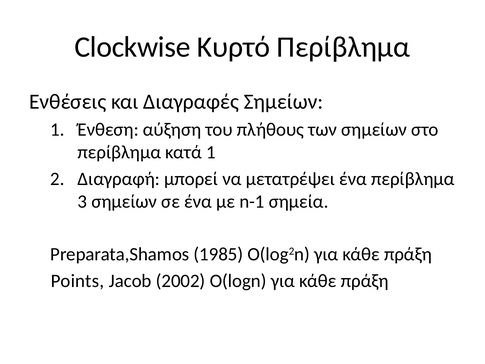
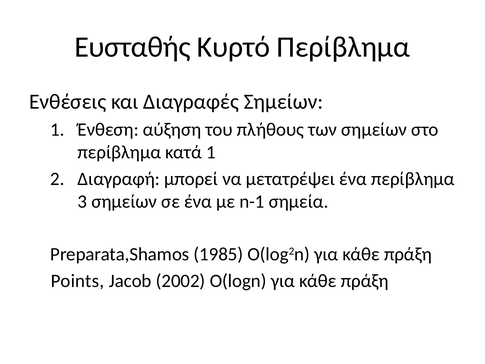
Clockwise: Clockwise -> Ευσταθής
